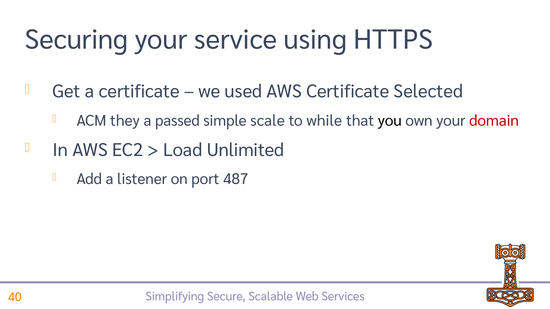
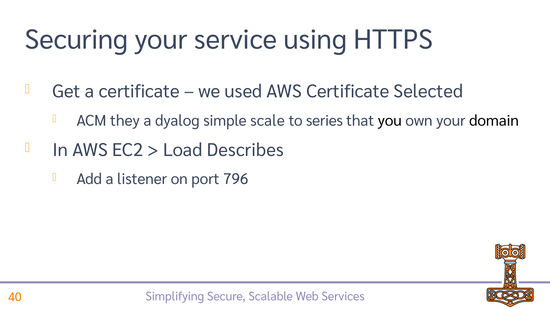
passed: passed -> dyalog
while: while -> series
domain colour: red -> black
Unlimited: Unlimited -> Describes
487: 487 -> 796
